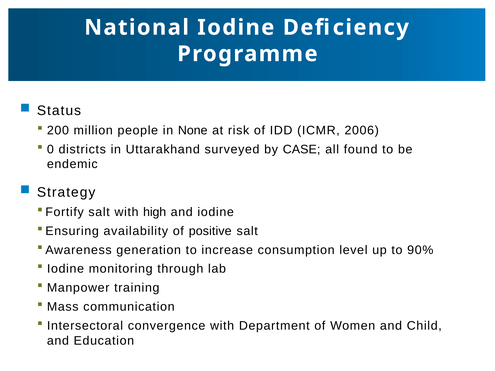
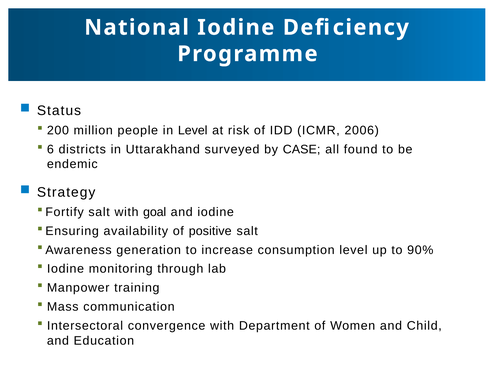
in None: None -> Level
0: 0 -> 6
high: high -> goal
